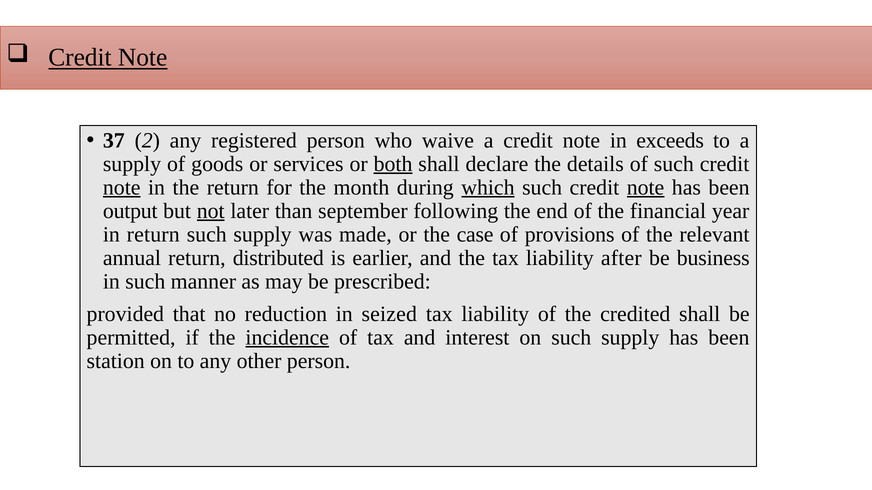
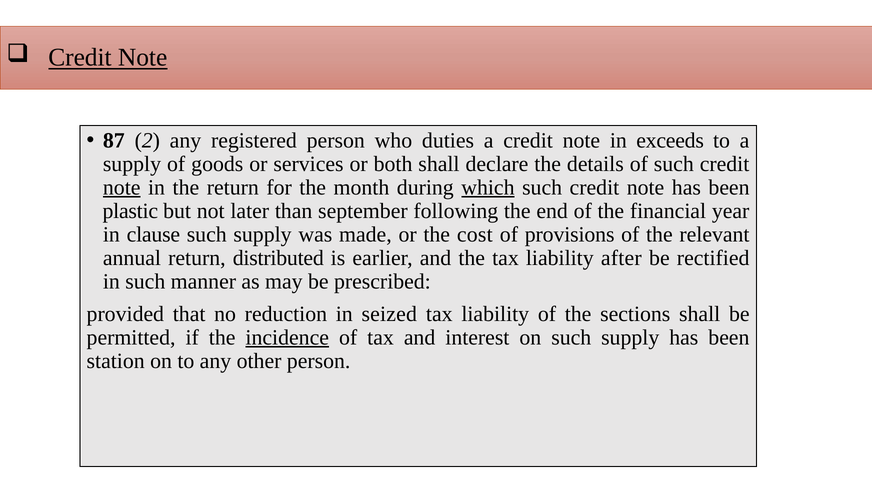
37: 37 -> 87
waive: waive -> duties
both underline: present -> none
note at (646, 188) underline: present -> none
output: output -> plastic
not underline: present -> none
in return: return -> clause
case: case -> cost
business: business -> rectified
credited: credited -> sections
